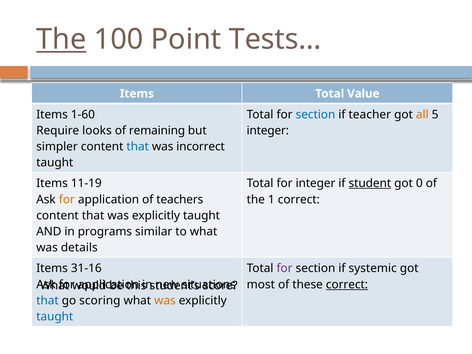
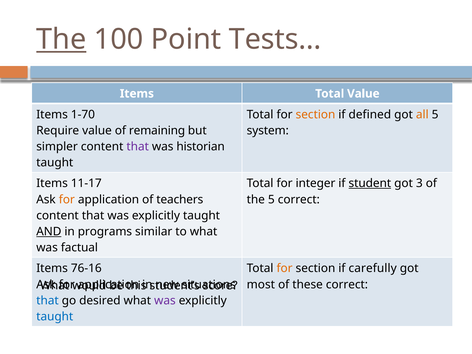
1-60: 1-60 -> 1-70
section at (315, 114) colour: blue -> orange
teacher: teacher -> defined
Require looks: looks -> value
integer at (268, 130): integer -> system
that at (138, 147) colour: blue -> purple
incorrect: incorrect -> historian
11-19: 11-19 -> 11-17
0: 0 -> 3
the 1: 1 -> 5
AND underline: none -> present
details: details -> factual
31-16: 31-16 -> 76-16
for at (285, 268) colour: purple -> orange
systemic: systemic -> carefully
correct at (347, 284) underline: present -> none
scoring: scoring -> desired
was at (165, 301) colour: orange -> purple
